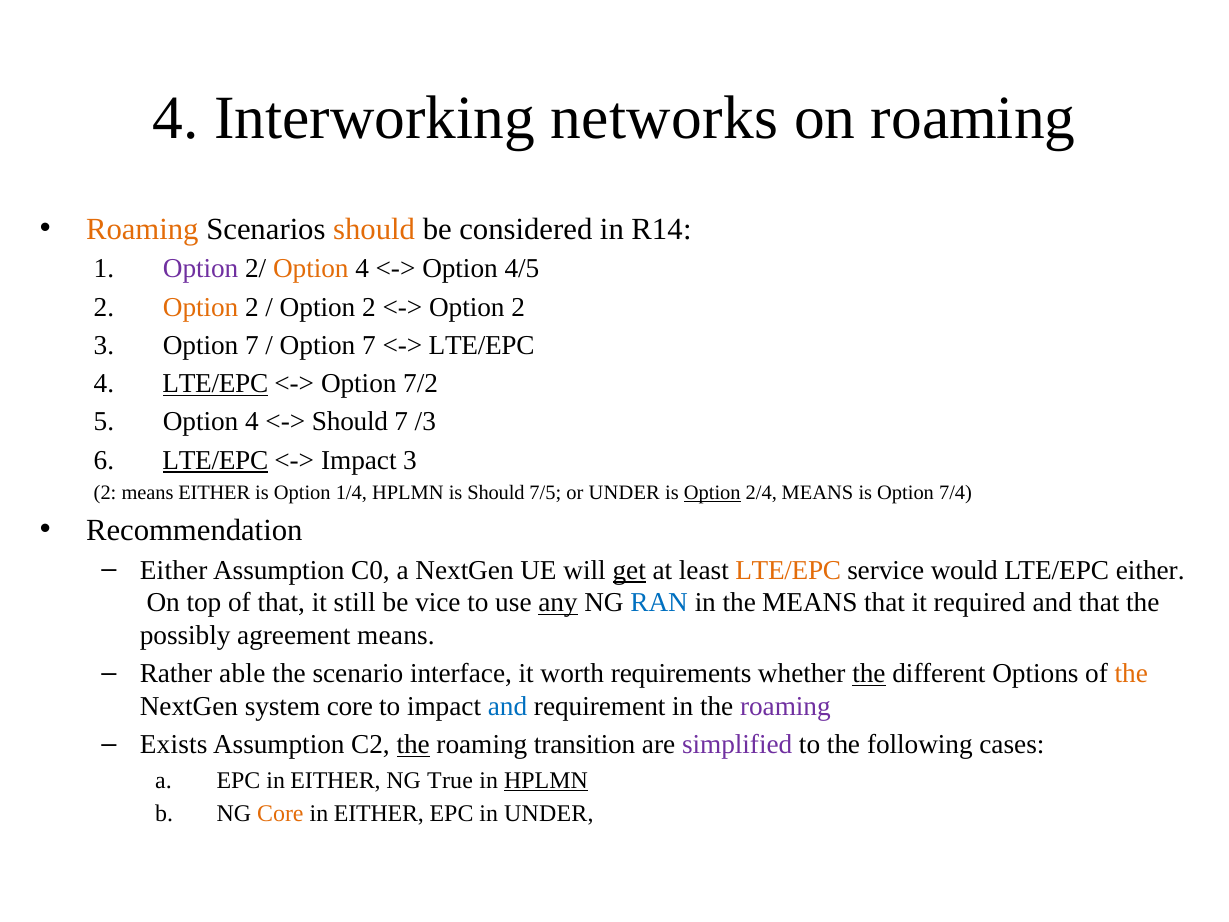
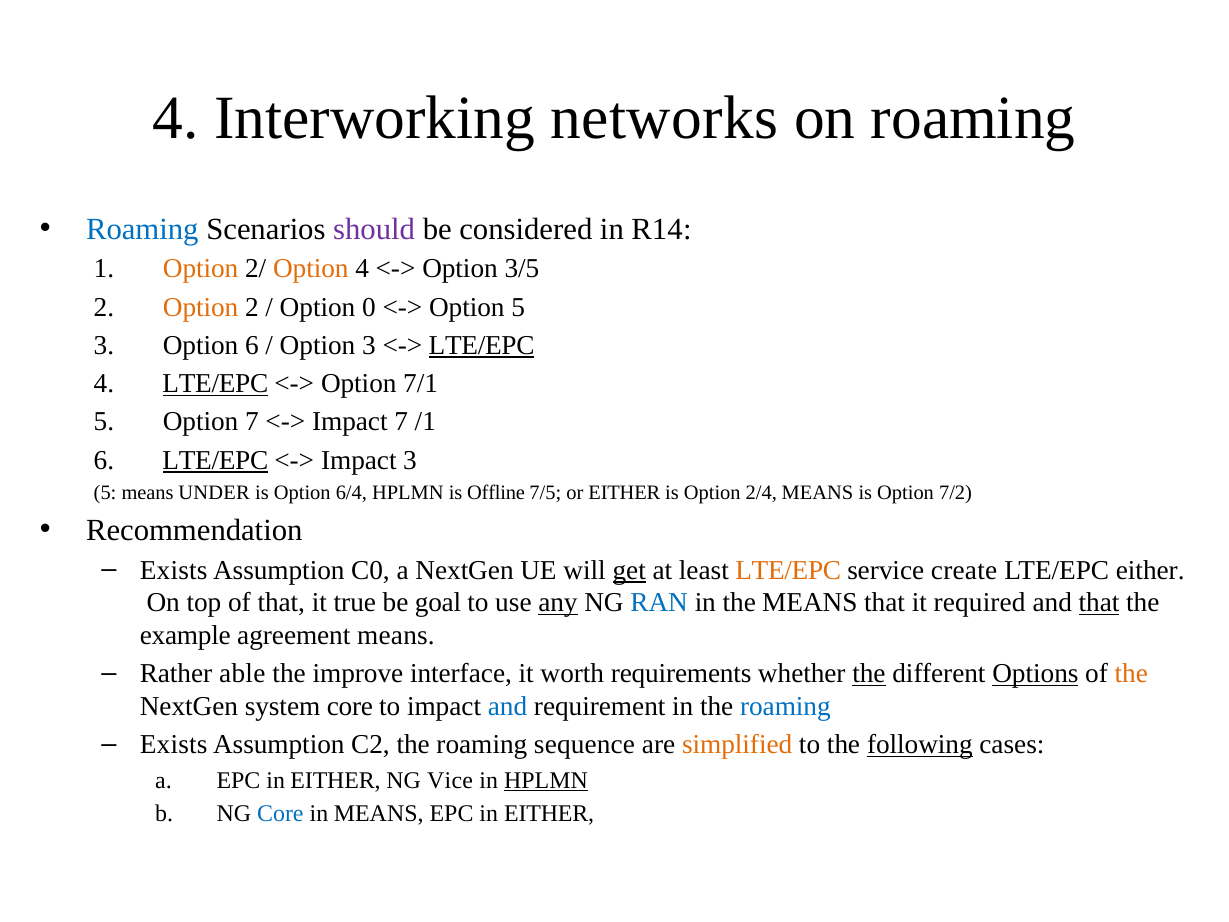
Roaming at (142, 229) colour: orange -> blue
should at (374, 229) colour: orange -> purple
Option at (201, 269) colour: purple -> orange
4/5: 4/5 -> 3/5
2 at (369, 307): 2 -> 0
2 at (518, 307): 2 -> 5
3 Option 7: 7 -> 6
7 at (369, 345): 7 -> 3
LTE/EPC at (482, 345) underline: none -> present
7/2: 7/2 -> 7/1
4 at (252, 422): 4 -> 7
Should at (350, 422): Should -> Impact
/3: /3 -> /1
2 at (105, 492): 2 -> 5
means EITHER: EITHER -> UNDER
1/4: 1/4 -> 6/4
is Should: Should -> Offline
or UNDER: UNDER -> EITHER
Option at (712, 492) underline: present -> none
7/4: 7/4 -> 7/2
Either at (174, 570): Either -> Exists
would: would -> create
still: still -> true
vice: vice -> goal
that at (1099, 603) underline: none -> present
possibly: possibly -> example
scenario: scenario -> improve
Options underline: none -> present
roaming at (785, 706) colour: purple -> blue
the at (413, 745) underline: present -> none
transition: transition -> sequence
simplified colour: purple -> orange
following underline: none -> present
True: True -> Vice
Core at (280, 813) colour: orange -> blue
EITHER at (379, 813): EITHER -> MEANS
UNDER at (549, 813): UNDER -> EITHER
